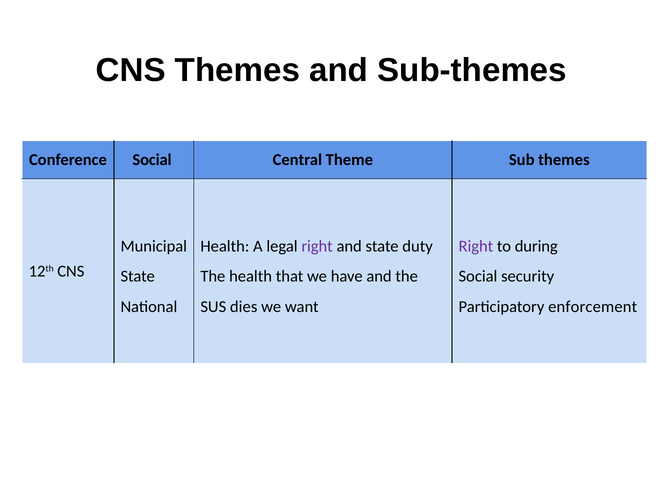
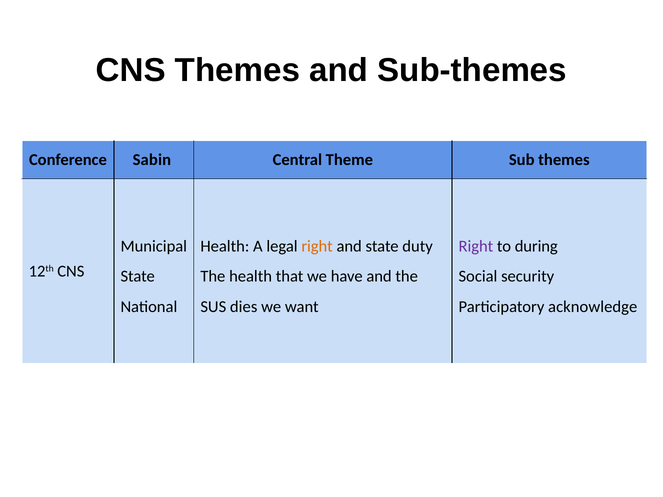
Conference Social: Social -> Sabin
right at (317, 246) colour: purple -> orange
enforcement: enforcement -> acknowledge
